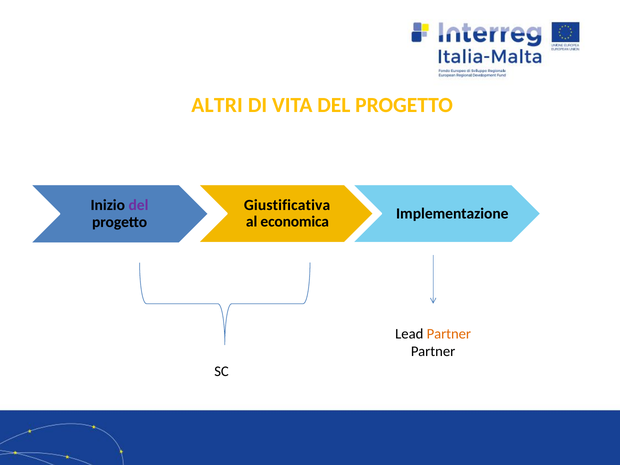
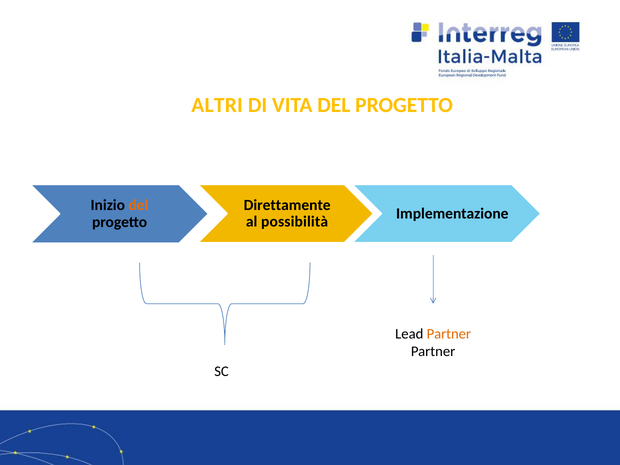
Giustificativa: Giustificativa -> Direttamente
del at (138, 205) colour: purple -> orange
economica: economica -> possibilità
